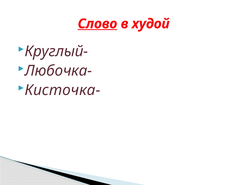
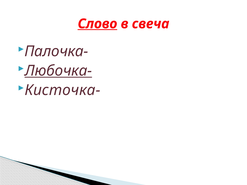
худой: худой -> свеча
Круглый-: Круглый- -> Палочка-
Любочка- underline: none -> present
